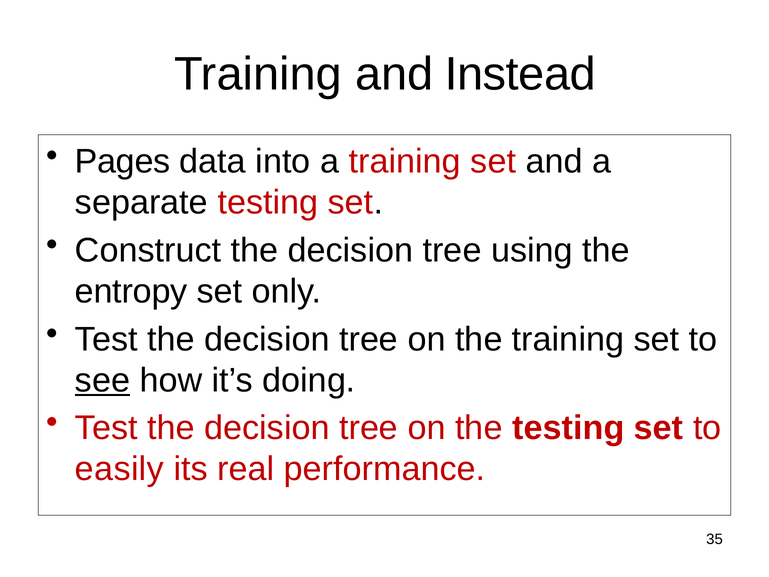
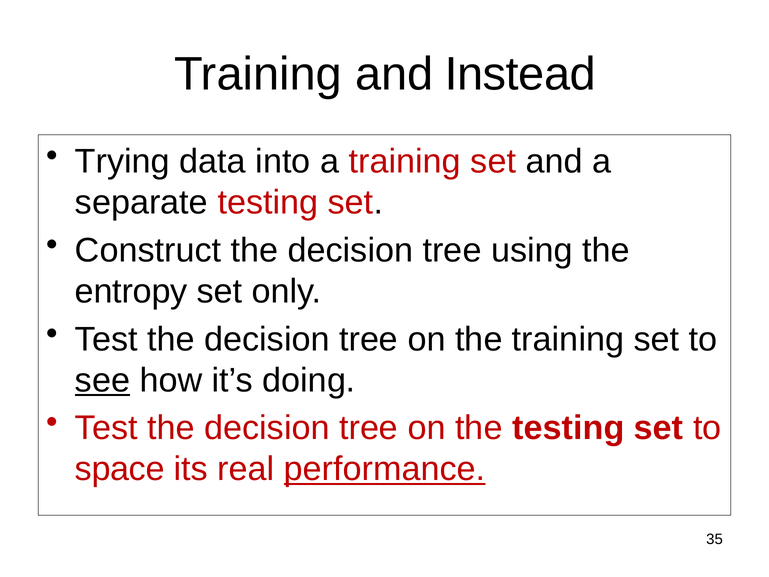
Pages: Pages -> Trying
easily: easily -> space
performance underline: none -> present
